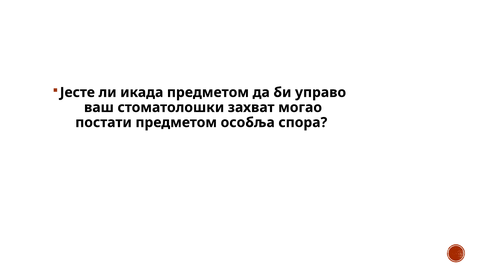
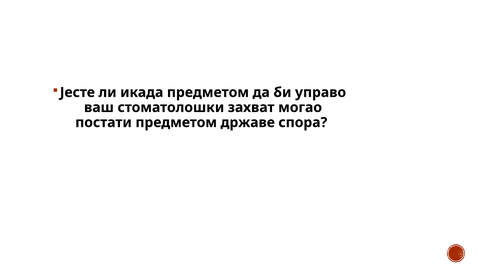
особља: особља -> државе
